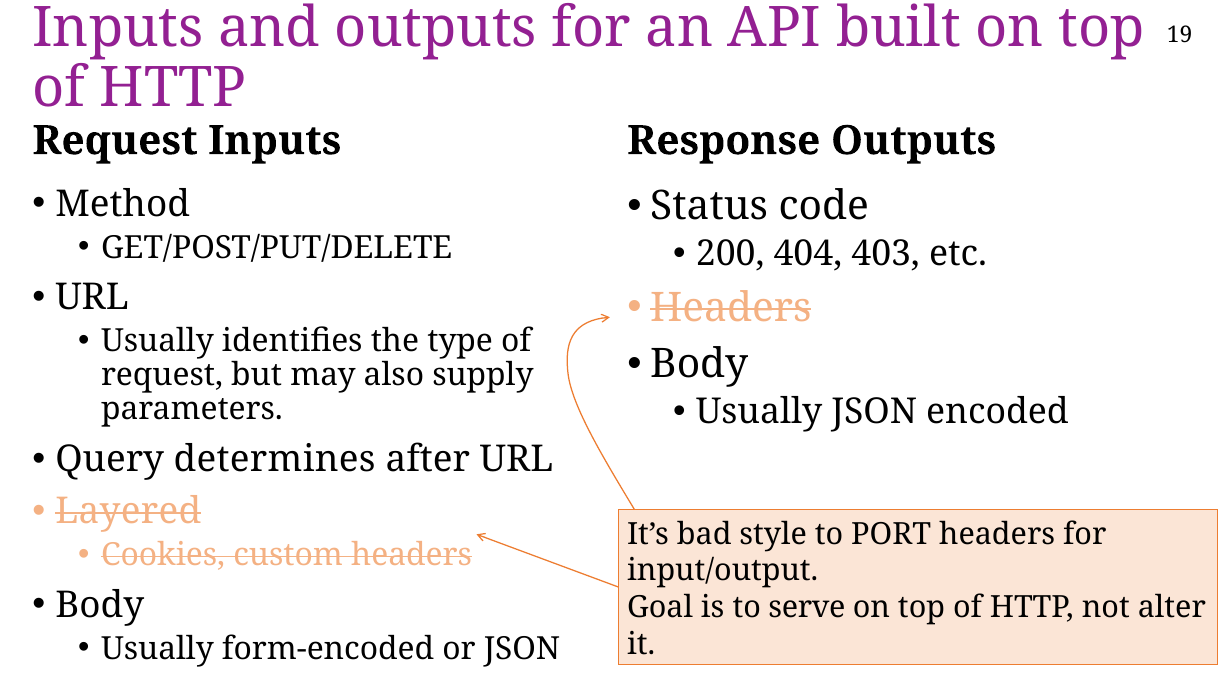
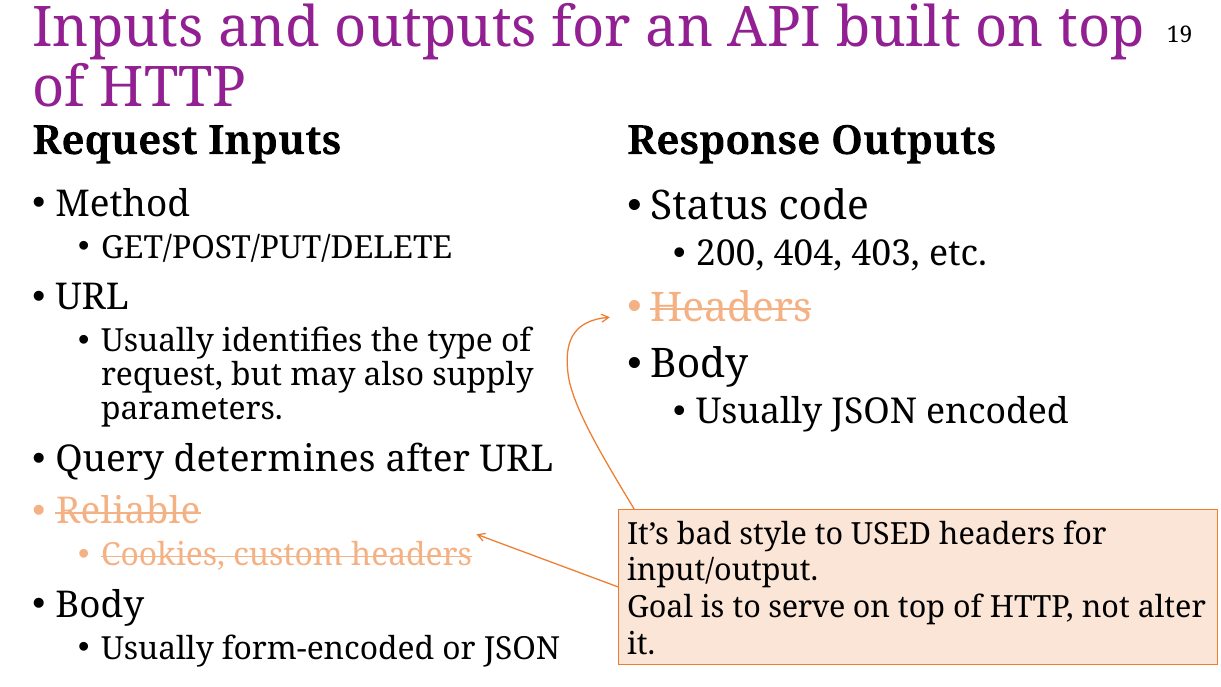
Layered: Layered -> Reliable
PORT: PORT -> USED
